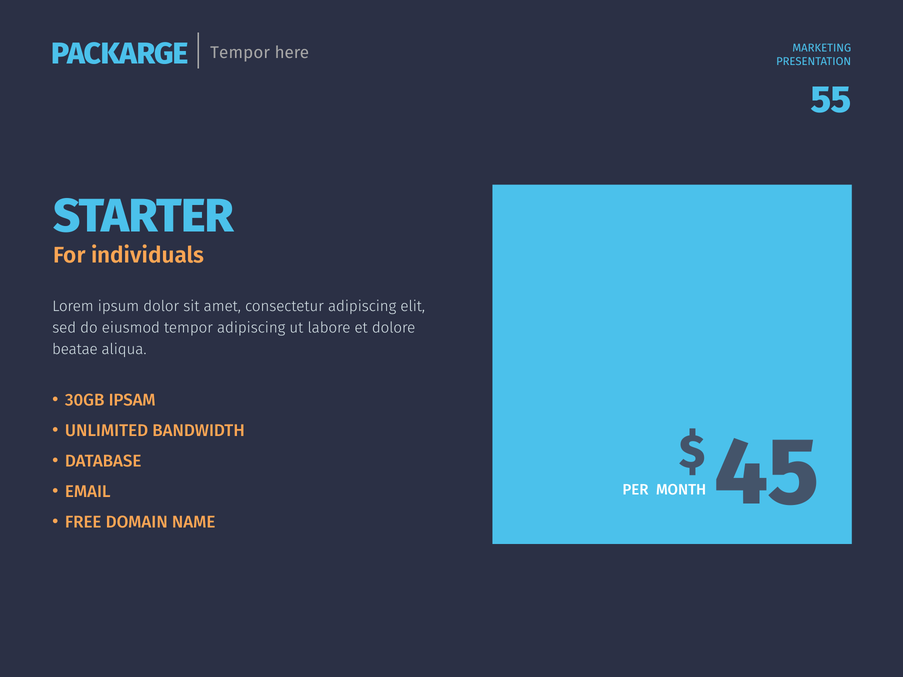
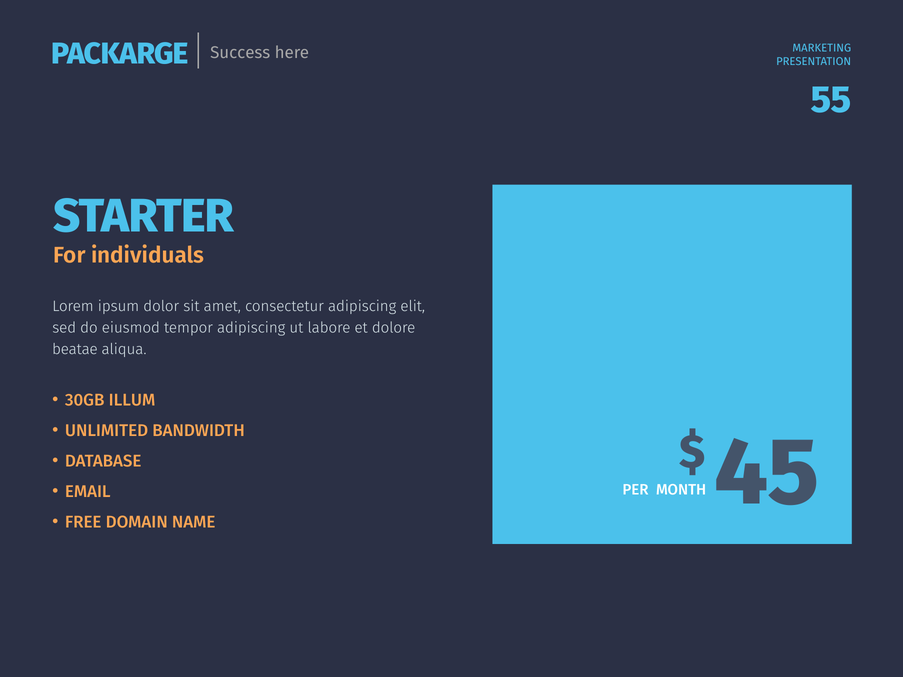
PACKARGE Tempor: Tempor -> Success
IPSAM: IPSAM -> ILLUM
